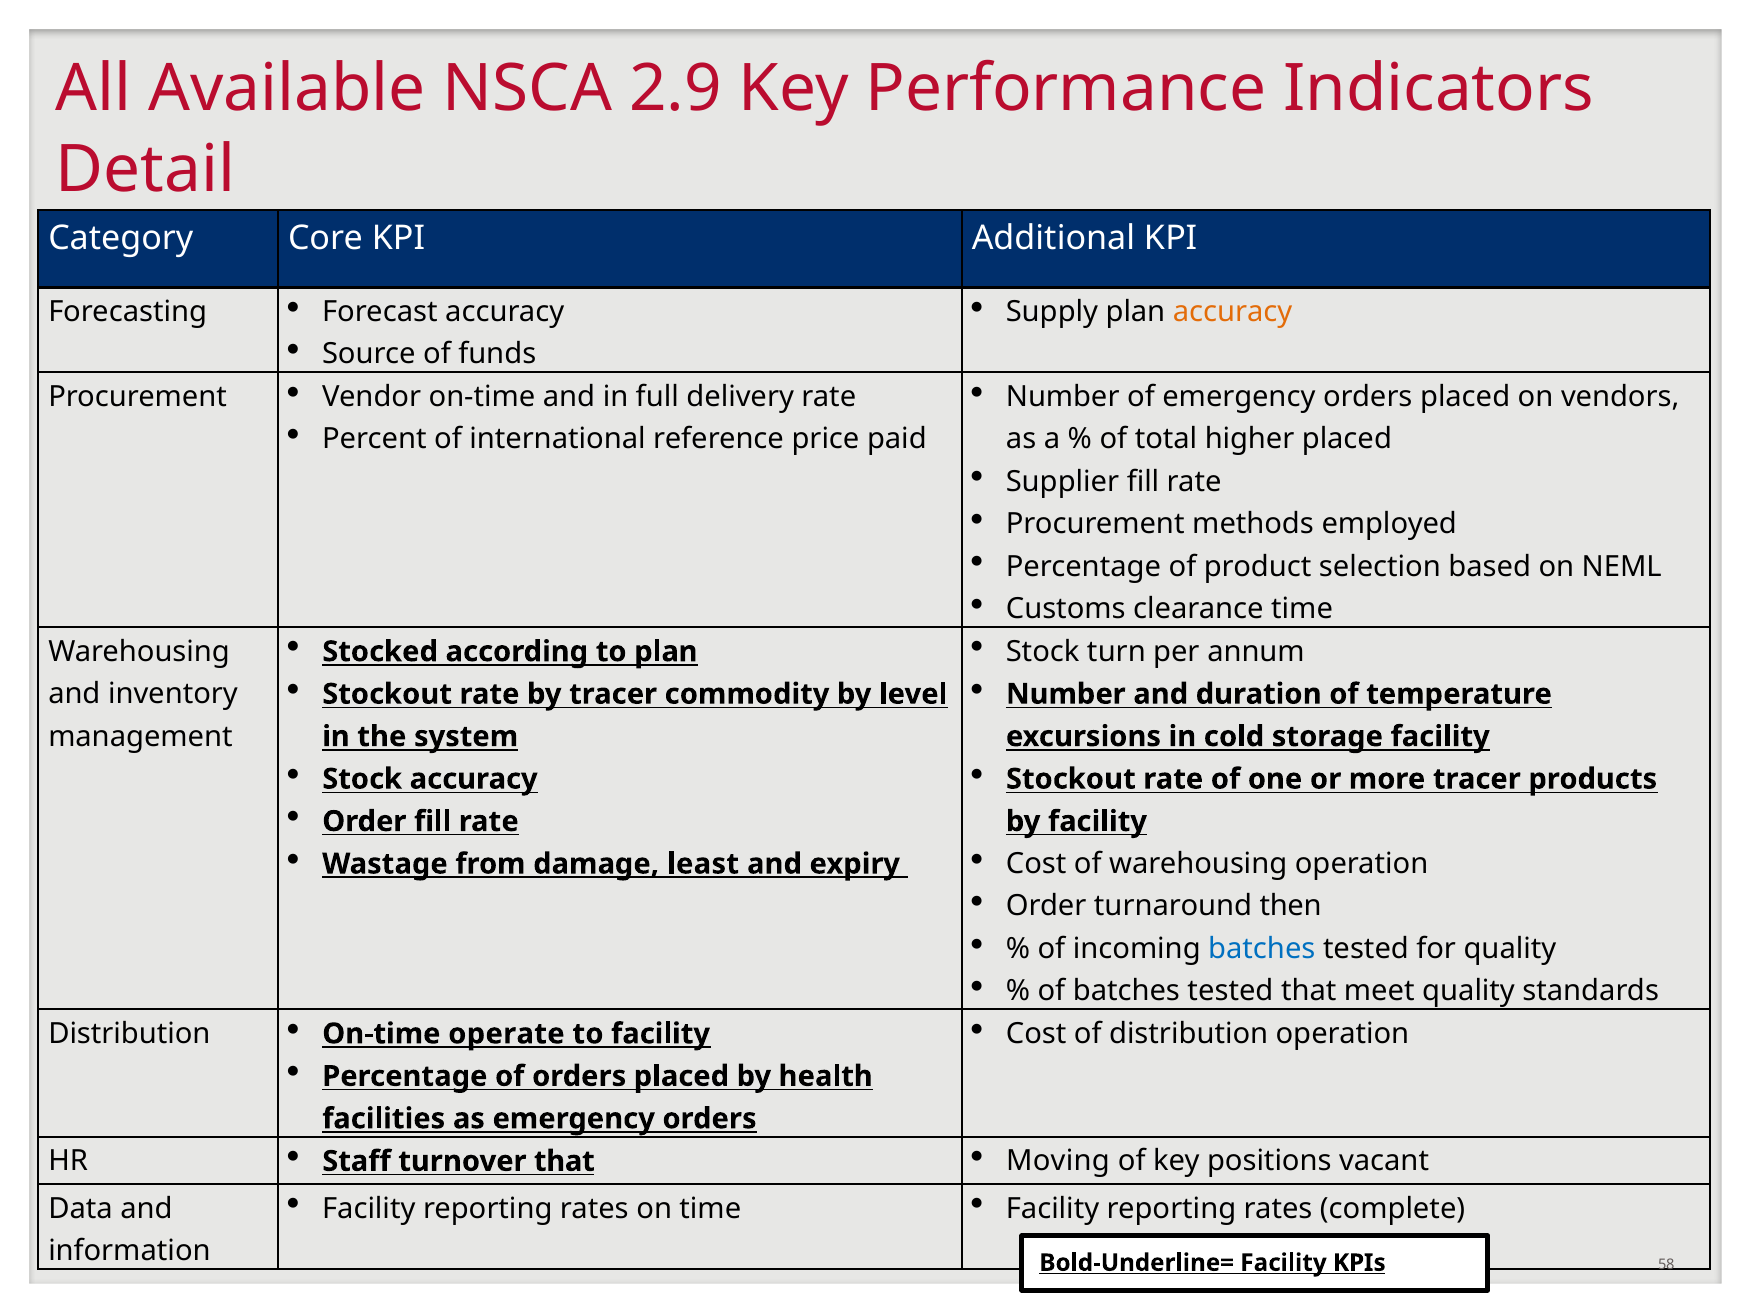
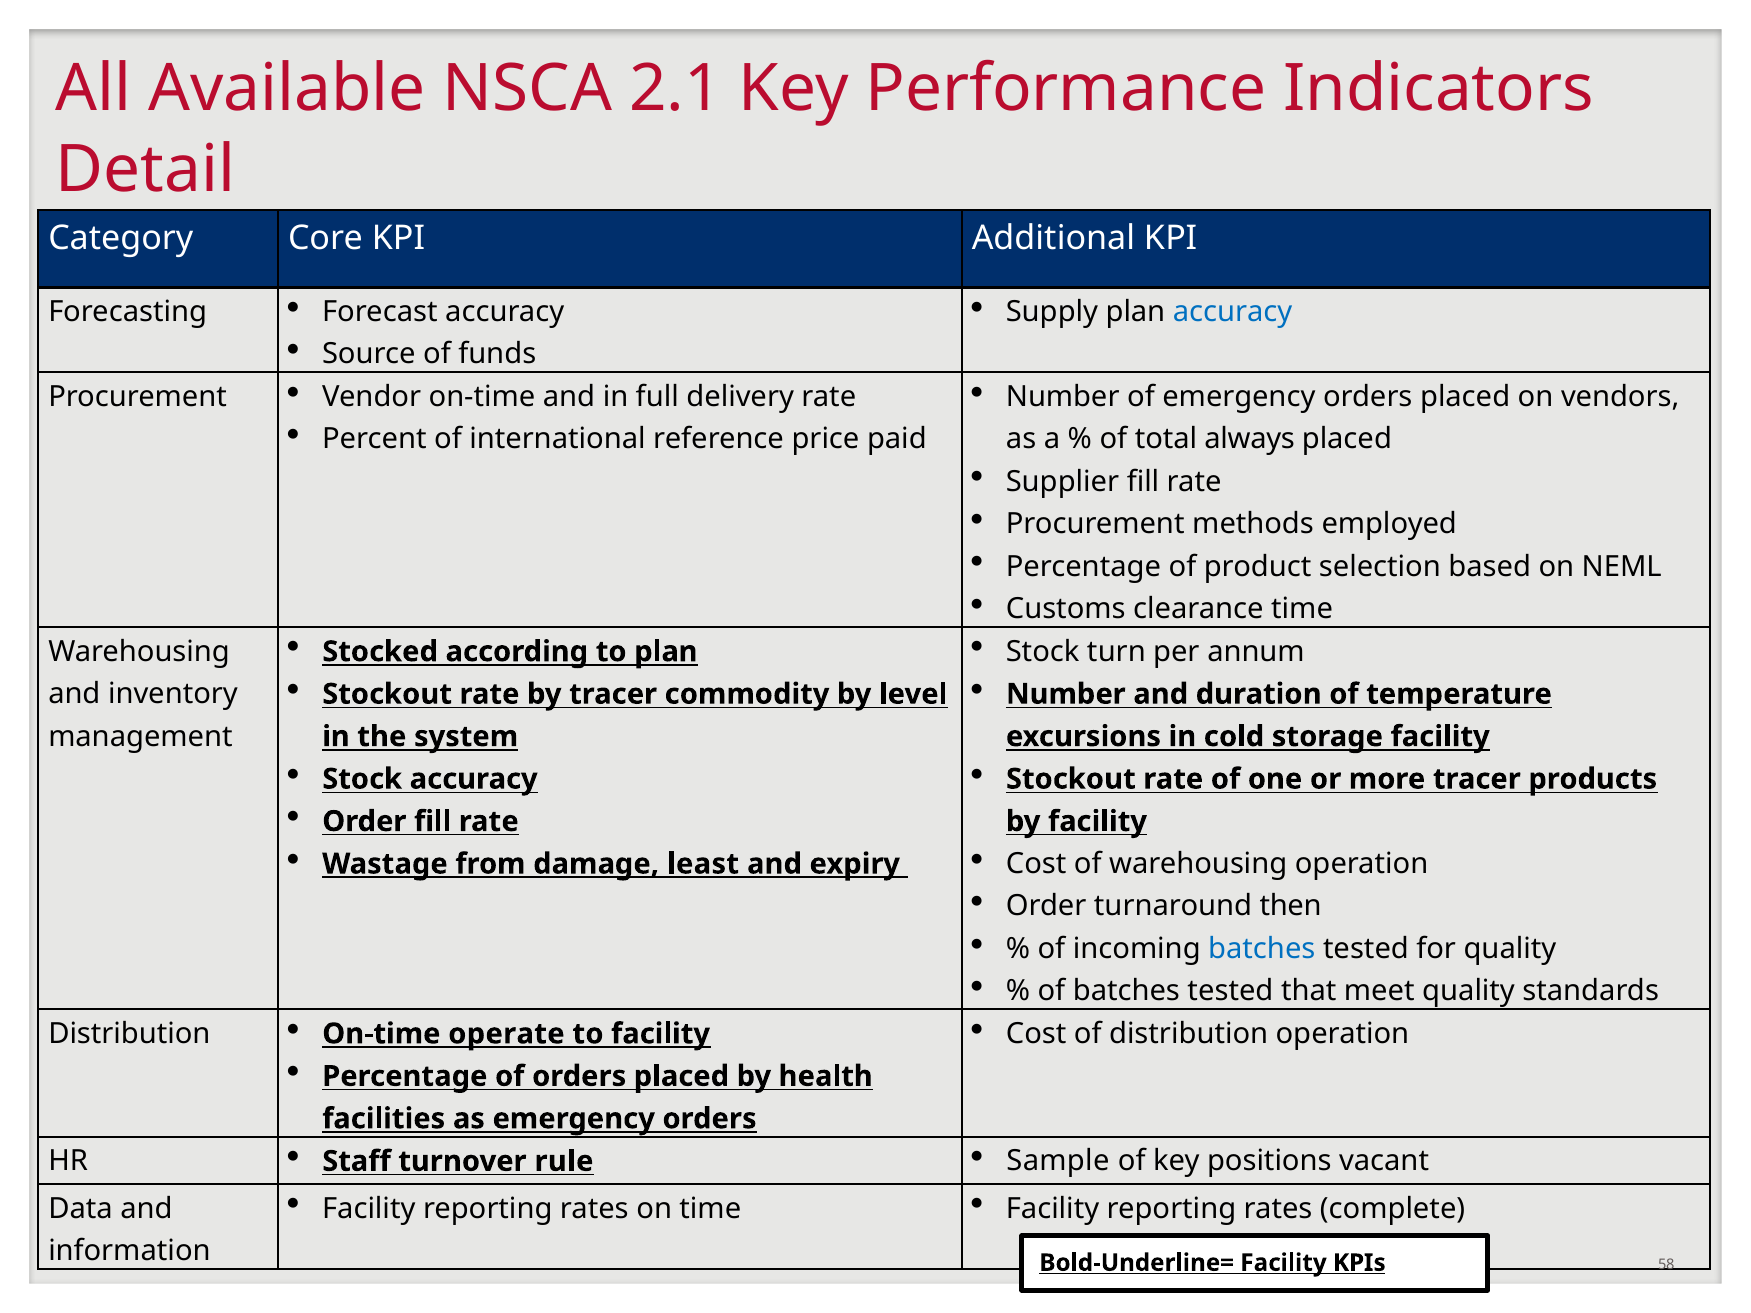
2.9: 2.9 -> 2.1
accuracy at (1233, 312) colour: orange -> blue
higher: higher -> always
turnover that: that -> rule
Moving: Moving -> Sample
